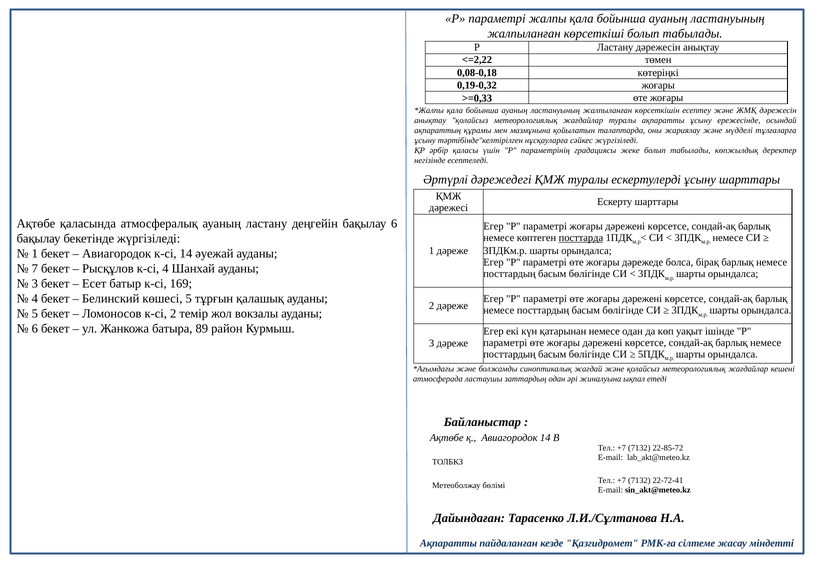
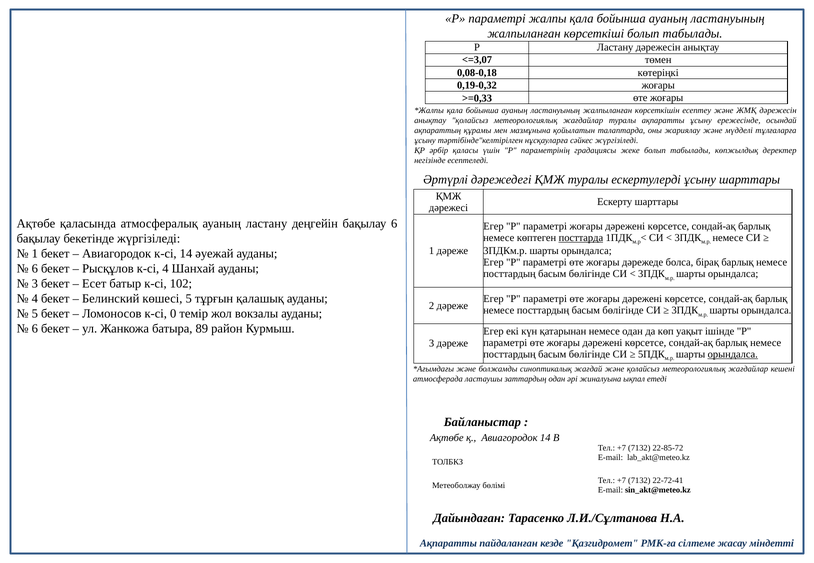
<=2,22: <=2,22 -> <=3,07
7 at (35, 269): 7 -> 6
169: 169 -> 102
к-сі 2: 2 -> 0
орындалса at (733, 355) underline: none -> present
